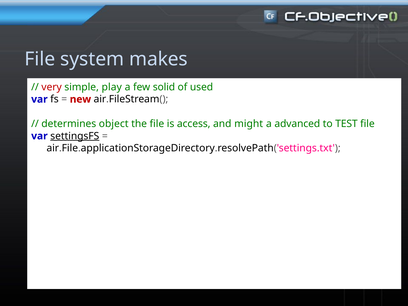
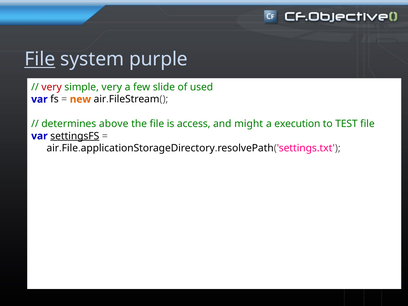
File at (40, 59) underline: none -> present
makes: makes -> purple
simple play: play -> very
solid: solid -> slide
new colour: red -> orange
object: object -> above
advanced: advanced -> execution
